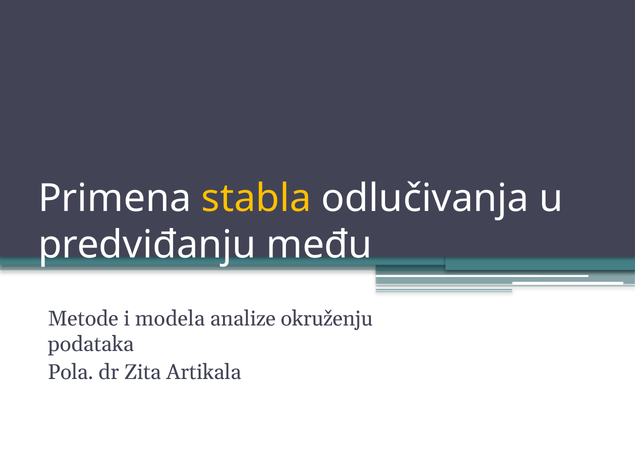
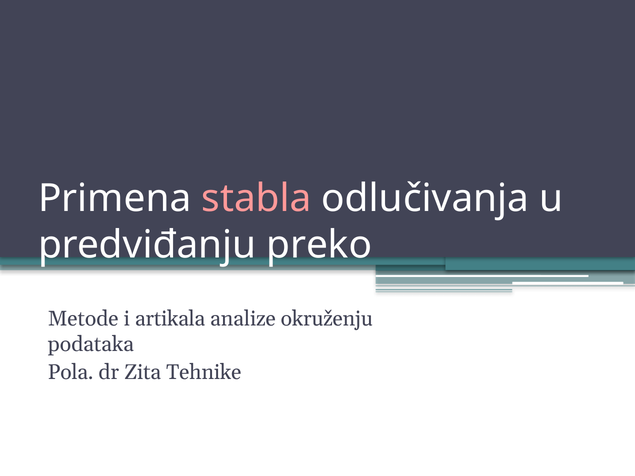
stabla colour: yellow -> pink
među: među -> preko
modela: modela -> artikala
Artikala: Artikala -> Tehnike
